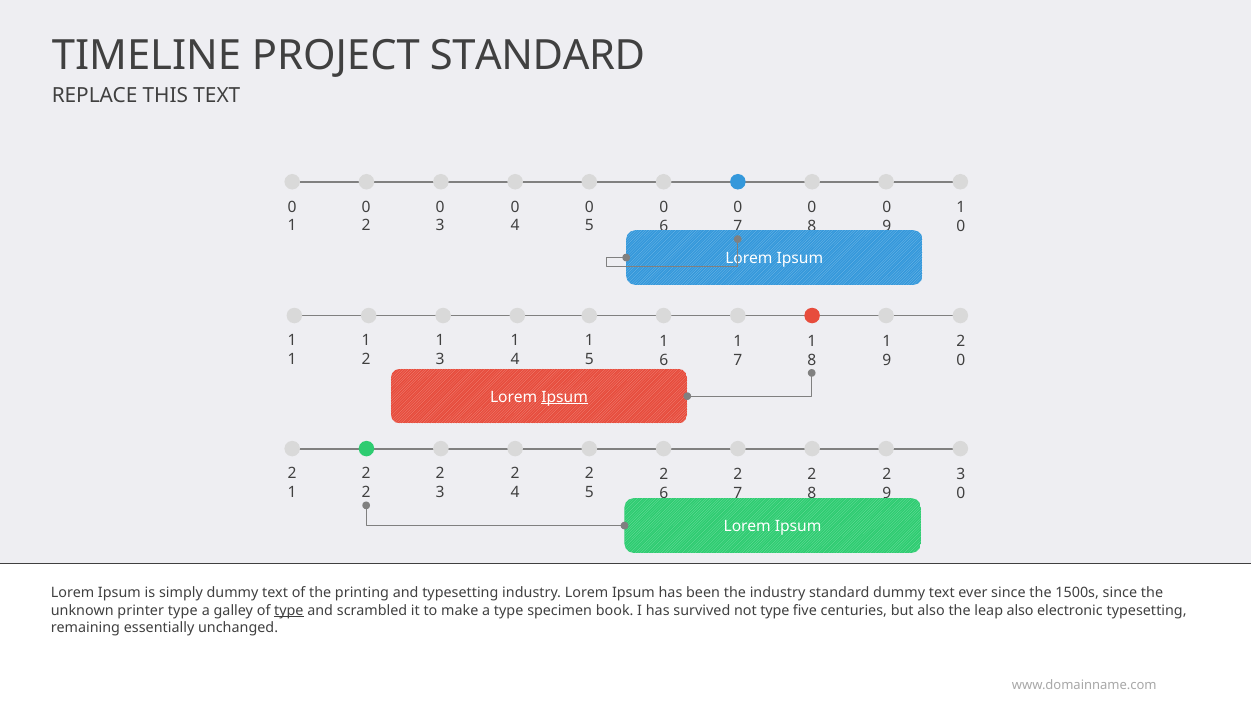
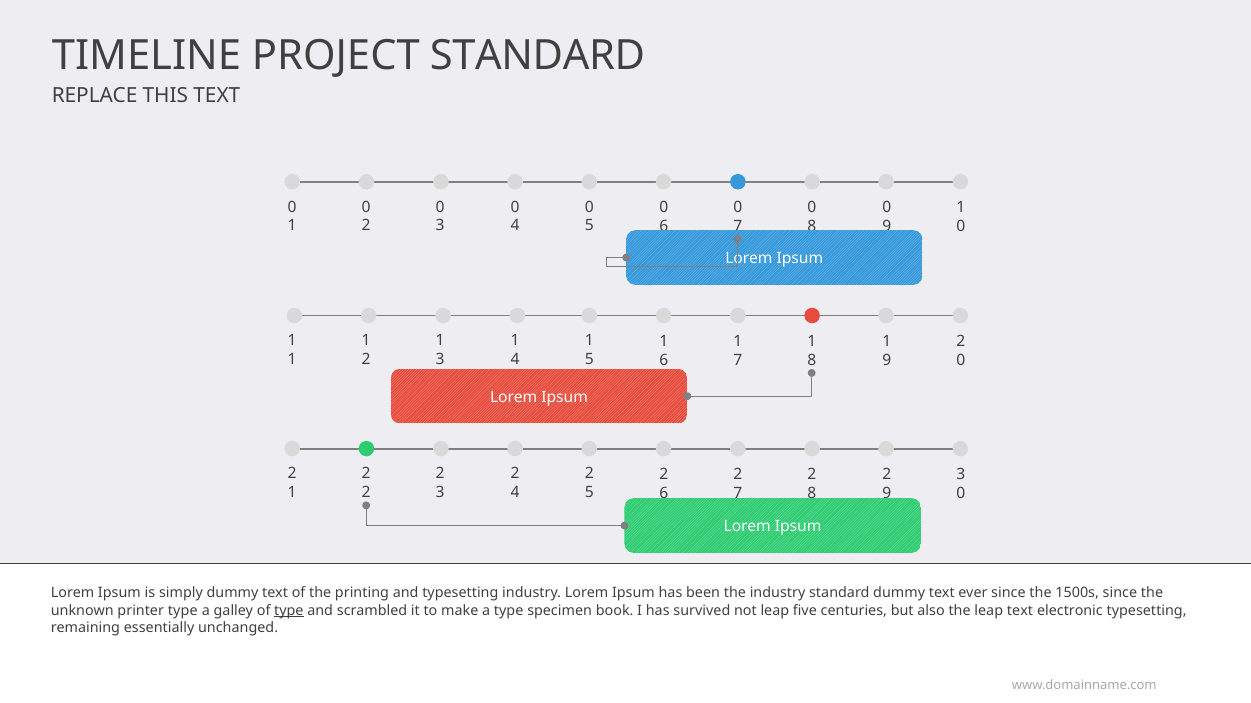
Ipsum at (565, 398) underline: present -> none
not type: type -> leap
leap also: also -> text
